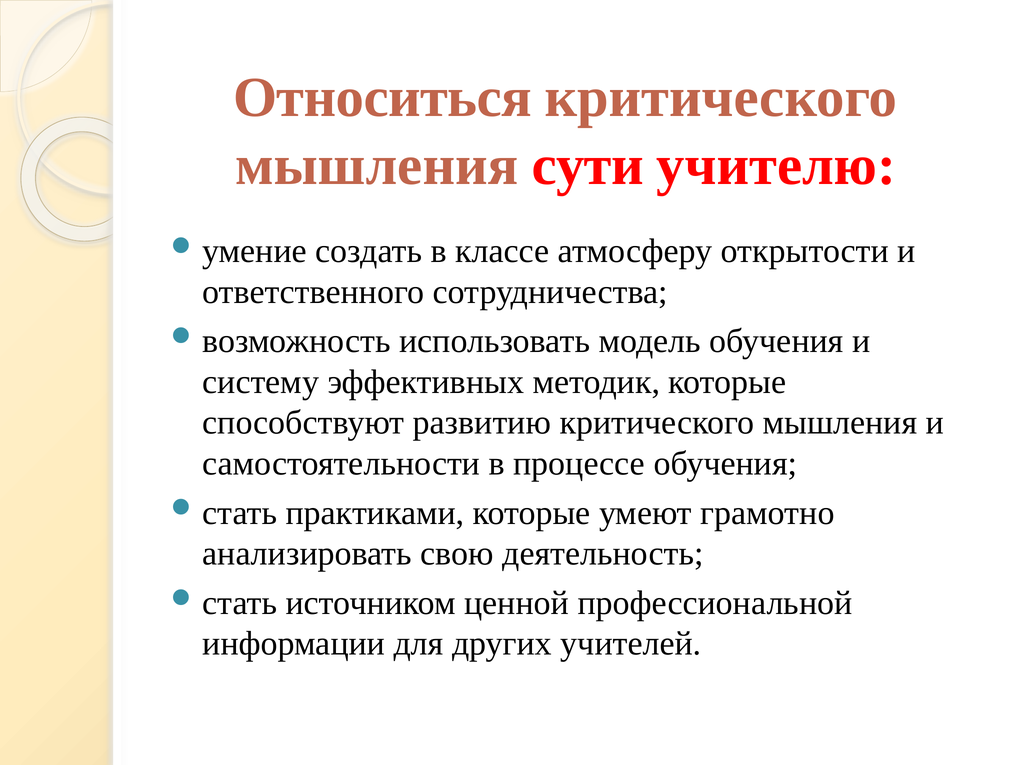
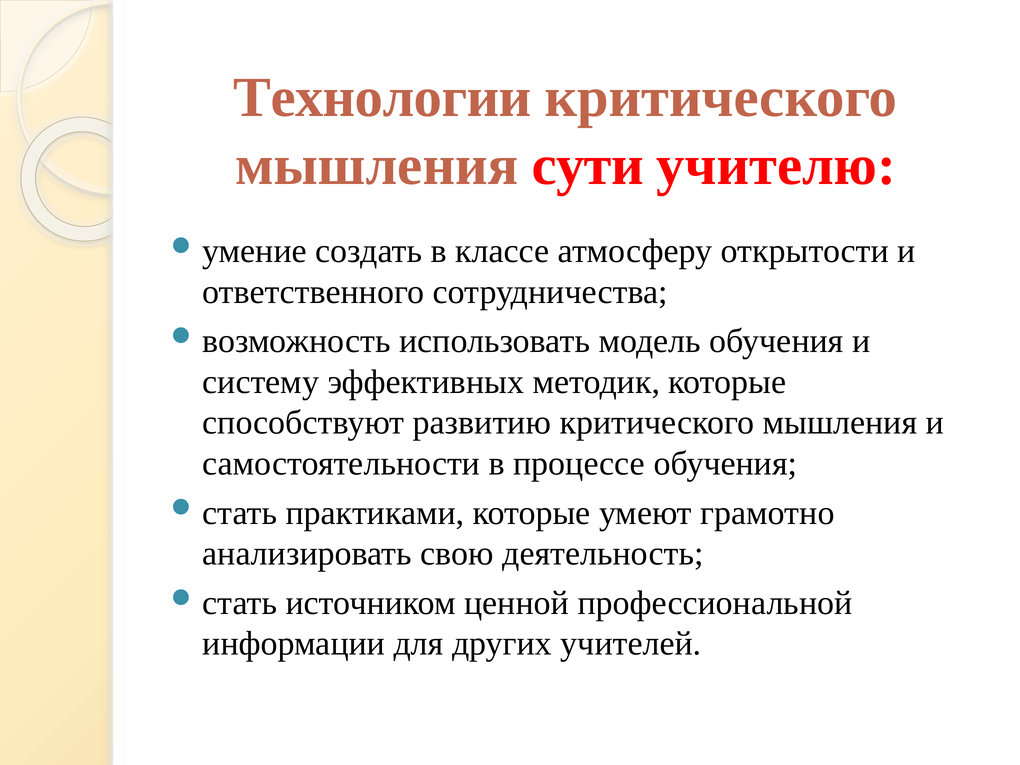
Относиться: Относиться -> Технологии
